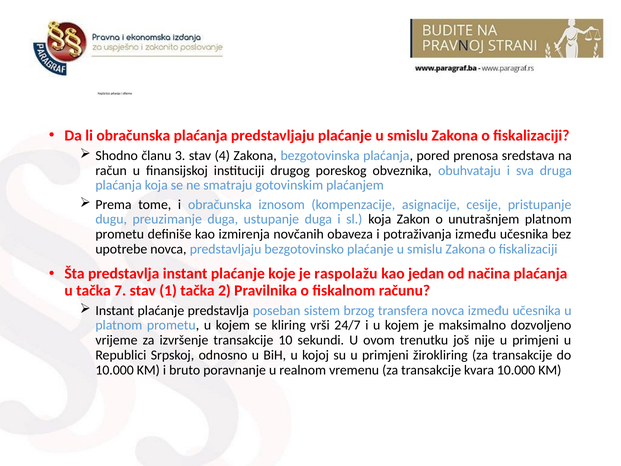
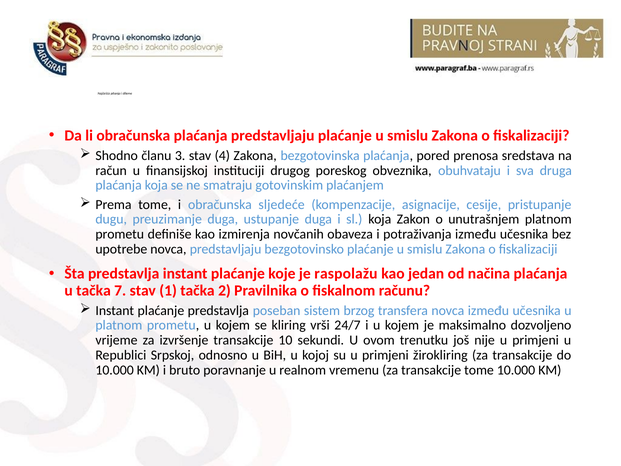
iznosom: iznosom -> sljedeće
transakcije kvara: kvara -> tome
